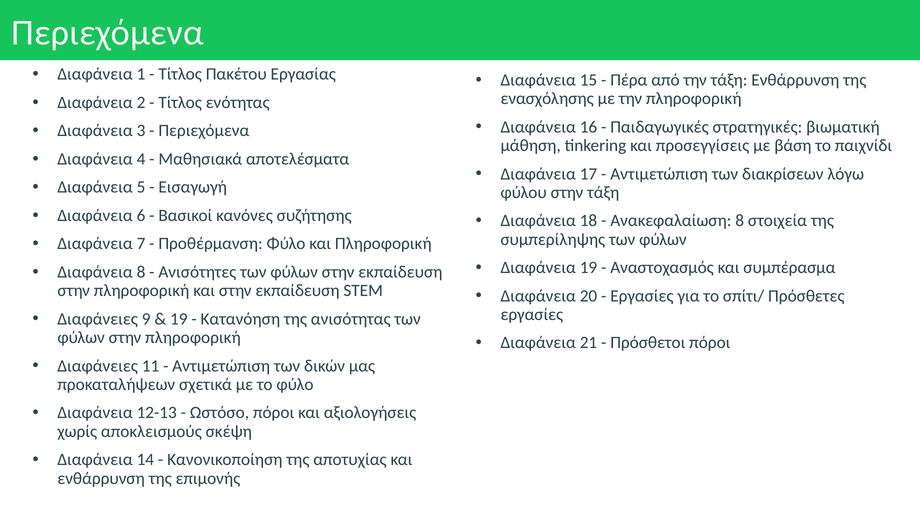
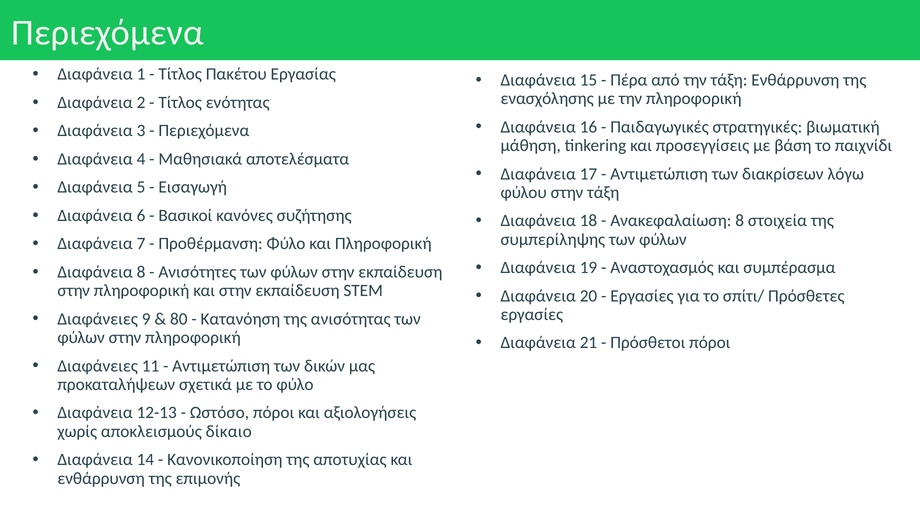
19 at (179, 319): 19 -> 80
σκέψη: σκέψη -> δίκαιο
